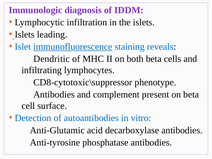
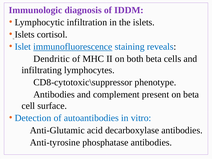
leading: leading -> cortisol
